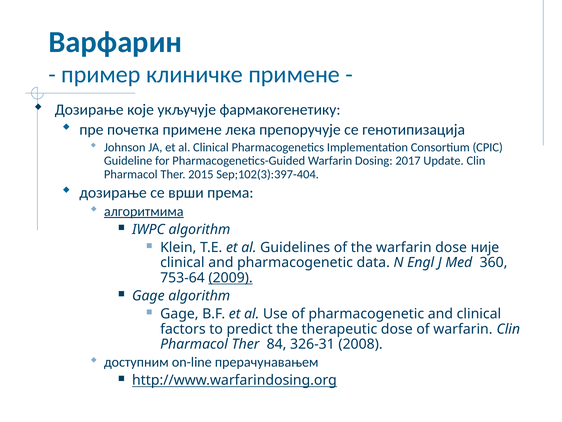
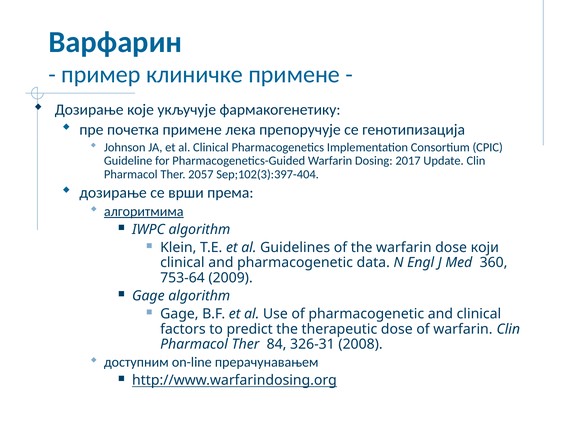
2015: 2015 -> 2057
није: није -> који
2009 underline: present -> none
